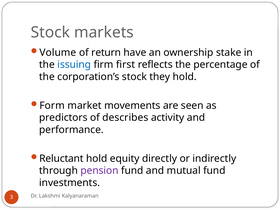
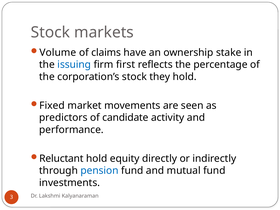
return: return -> claims
Form: Form -> Fixed
describes: describes -> candidate
pension colour: purple -> blue
